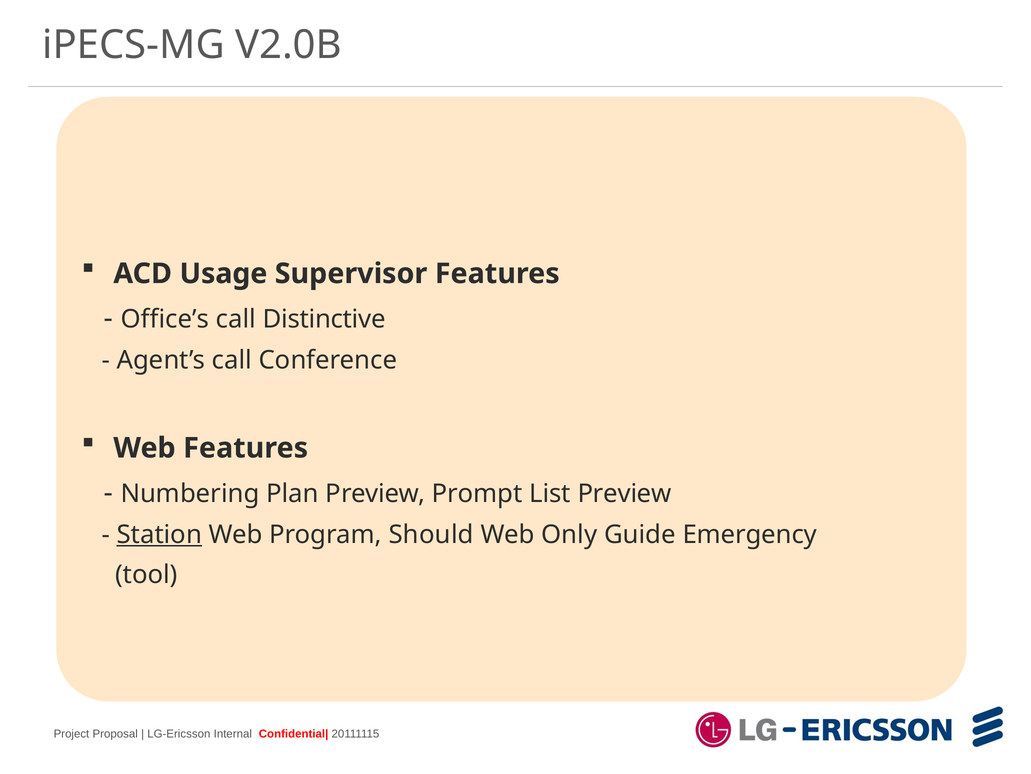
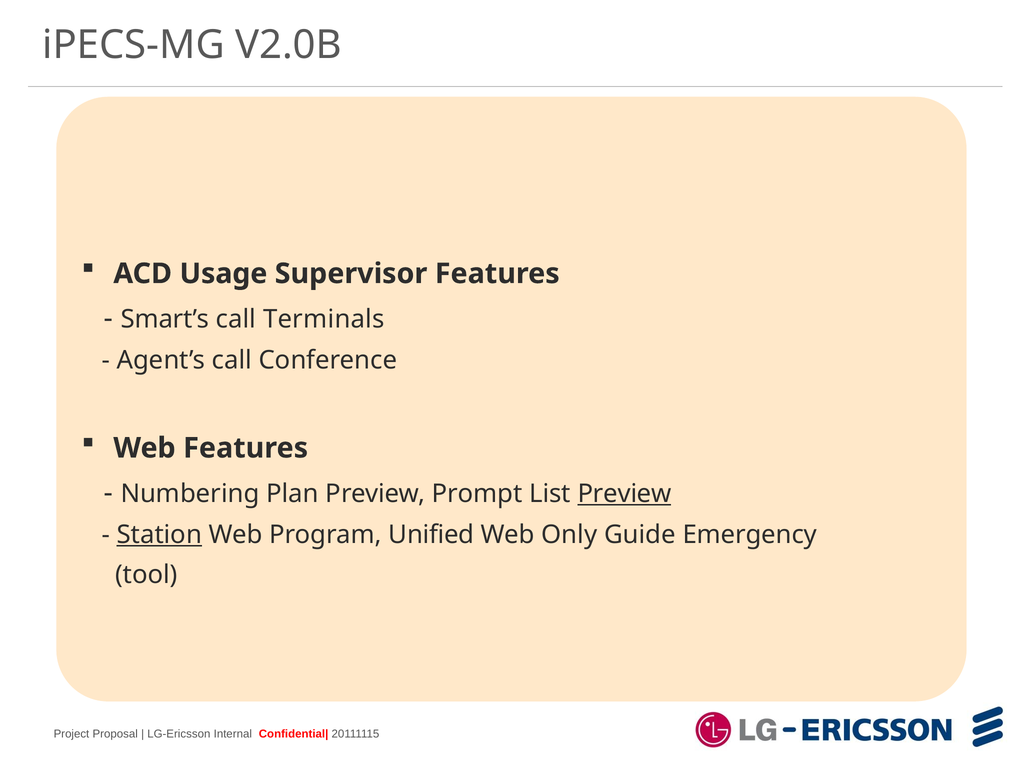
Office’s: Office’s -> Smart’s
Distinctive: Distinctive -> Terminals
Preview at (625, 493) underline: none -> present
Should: Should -> Unified
